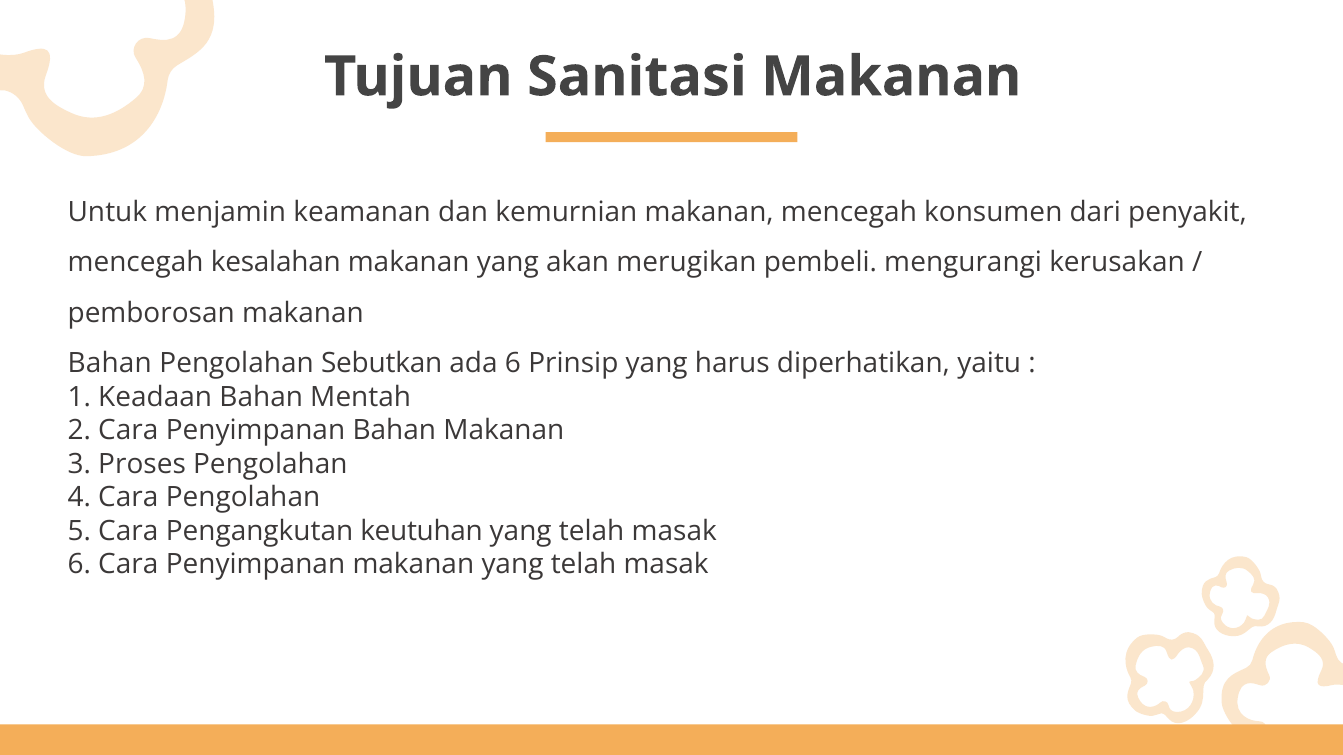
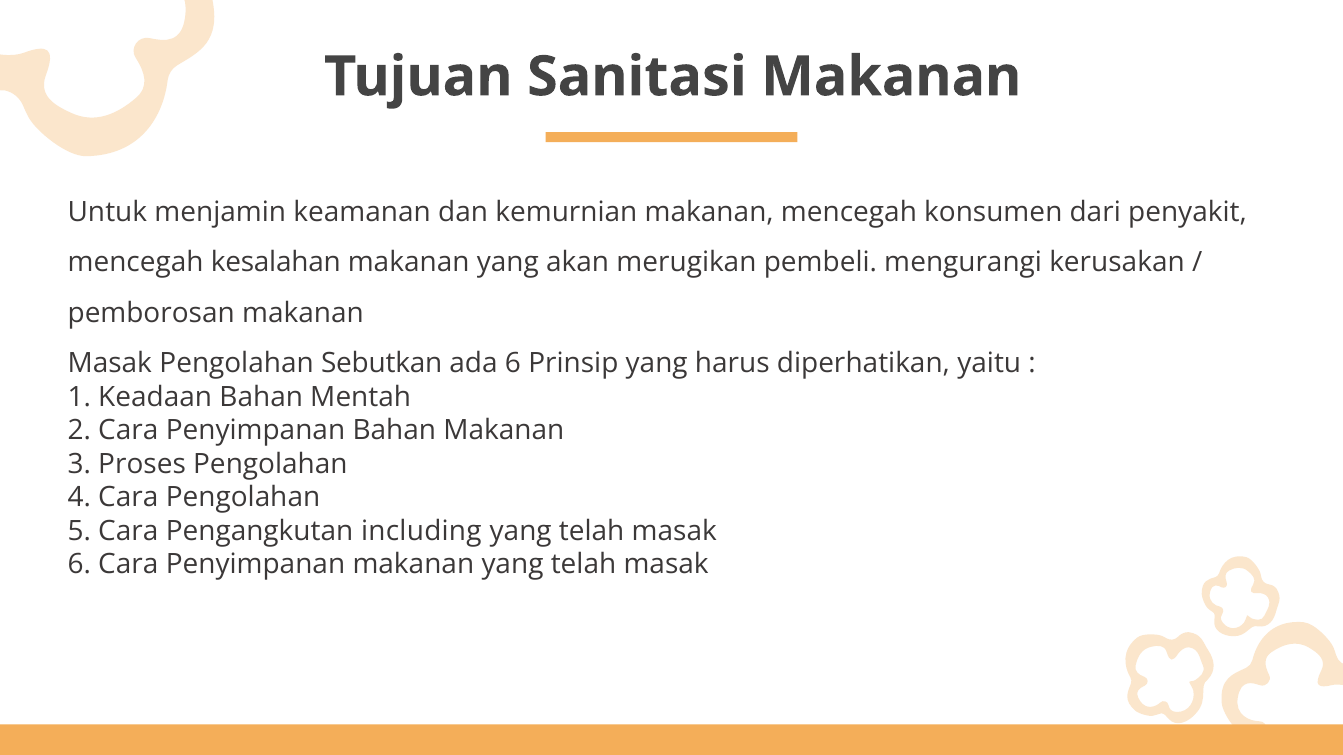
Bahan at (110, 363): Bahan -> Masak
keutuhan: keutuhan -> including
